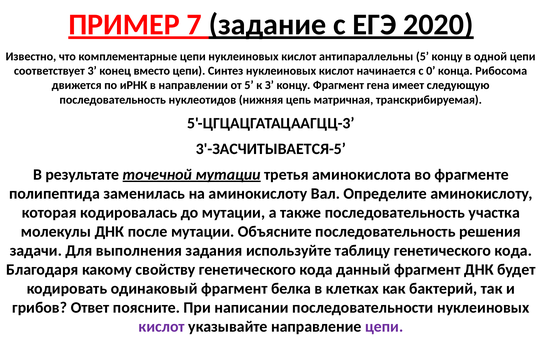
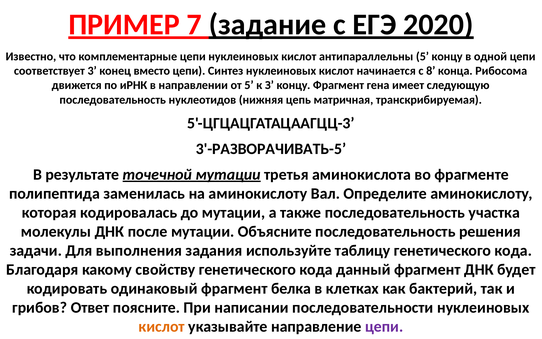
0: 0 -> 8
3'-ЗАСЧИТЫВАЕТСЯ-5: 3'-ЗАСЧИТЫВАЕТСЯ-5 -> 3'-РАЗВОРАЧИВАТЬ-5
кислот at (162, 326) colour: purple -> orange
